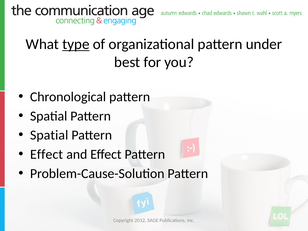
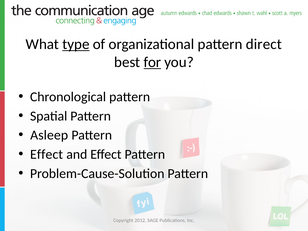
under: under -> direct
for underline: none -> present
Spatial at (49, 135): Spatial -> Asleep
